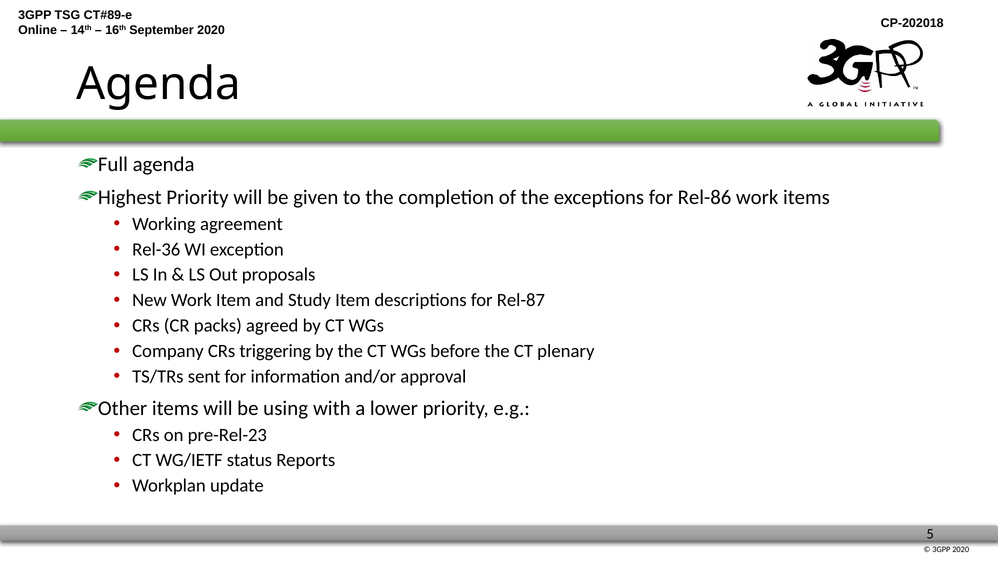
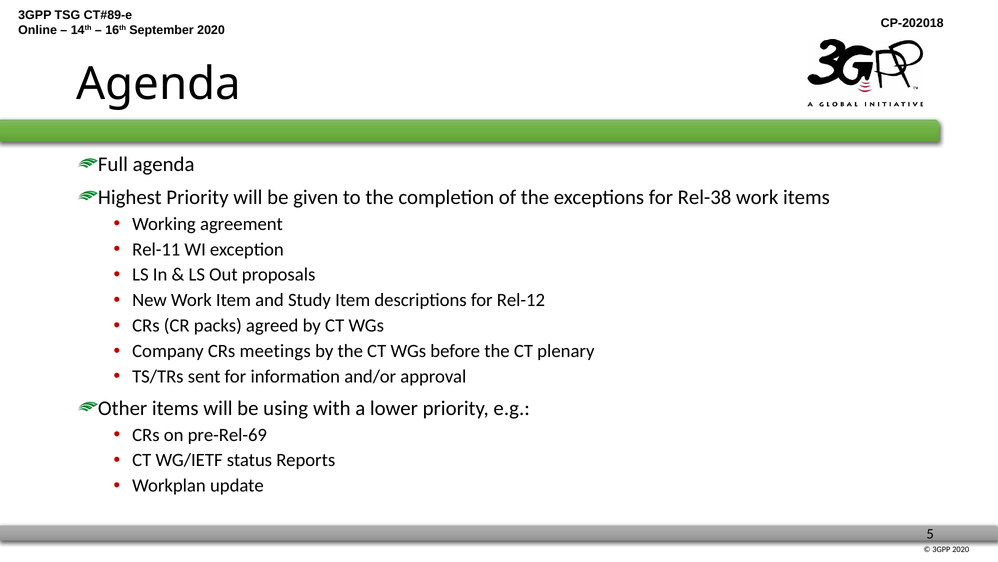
Rel-86: Rel-86 -> Rel-38
Rel-36: Rel-36 -> Rel-11
Rel-87: Rel-87 -> Rel-12
triggering: triggering -> meetings
pre-Rel-23: pre-Rel-23 -> pre-Rel-69
